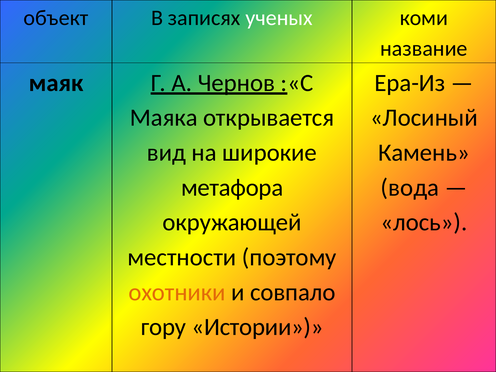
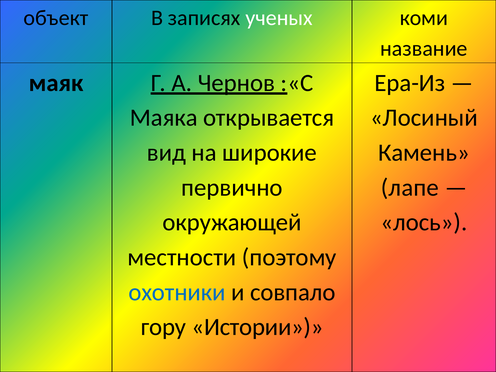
метафора: метафора -> первично
вода: вода -> лапе
охотники colour: orange -> blue
